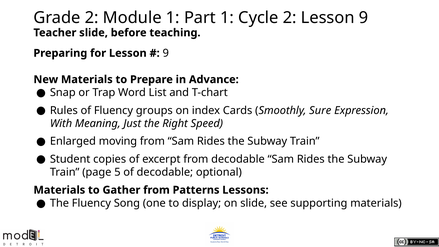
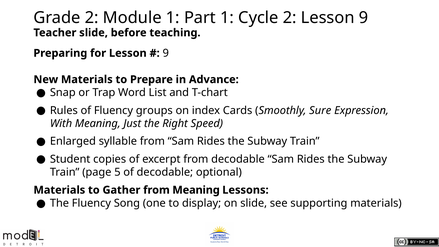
moving: moving -> syllable
from Patterns: Patterns -> Meaning
